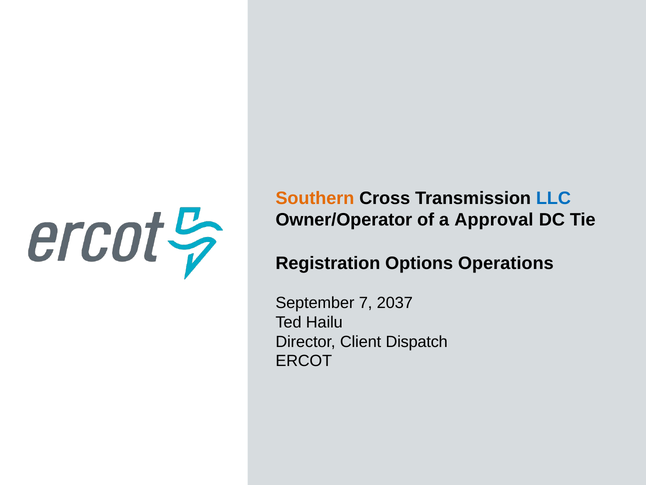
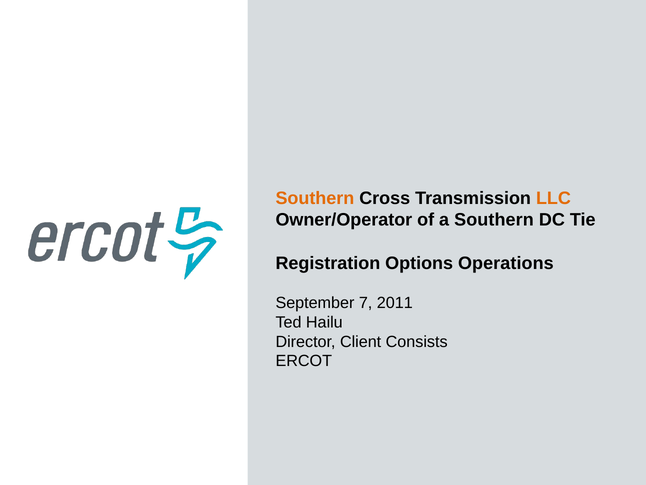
LLC colour: blue -> orange
a Approval: Approval -> Southern
2037: 2037 -> 2011
Dispatch: Dispatch -> Consists
